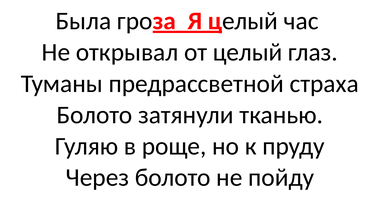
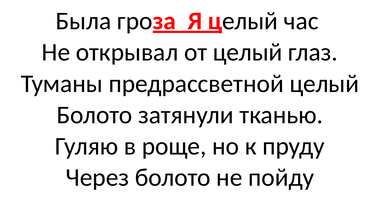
предрассветной страха: страха -> целый
